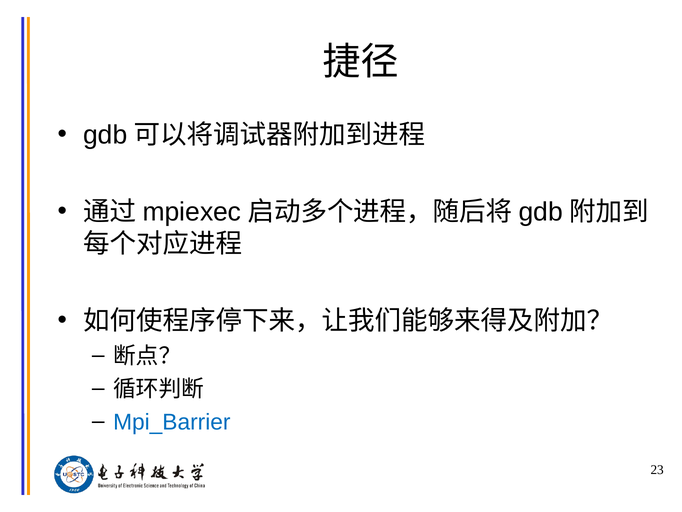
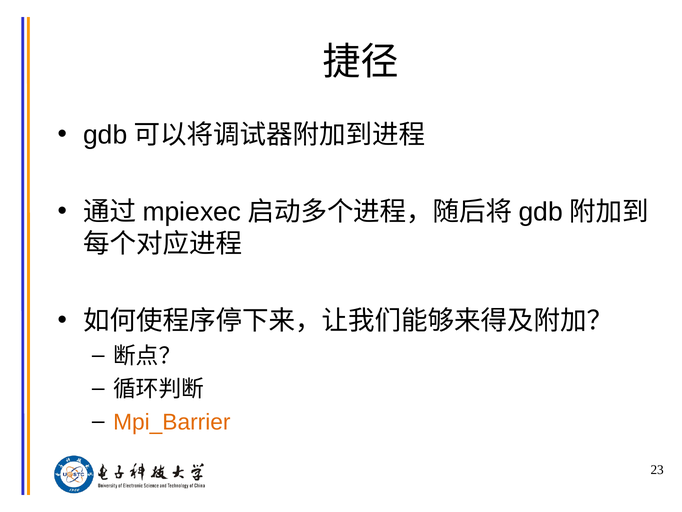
Mpi_Barrier colour: blue -> orange
